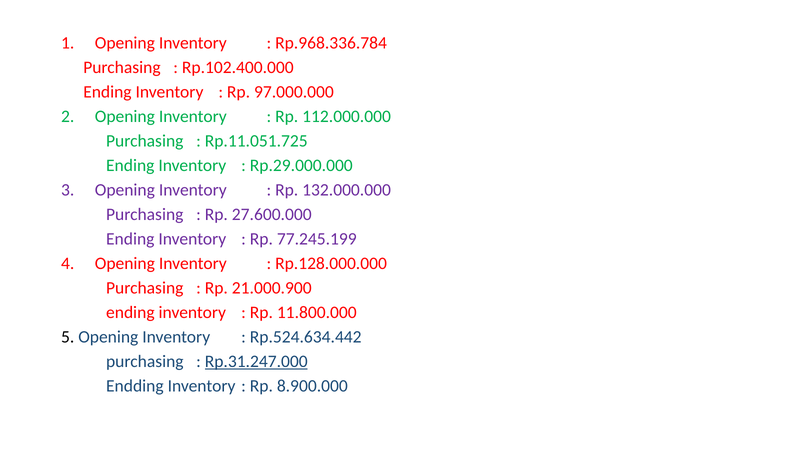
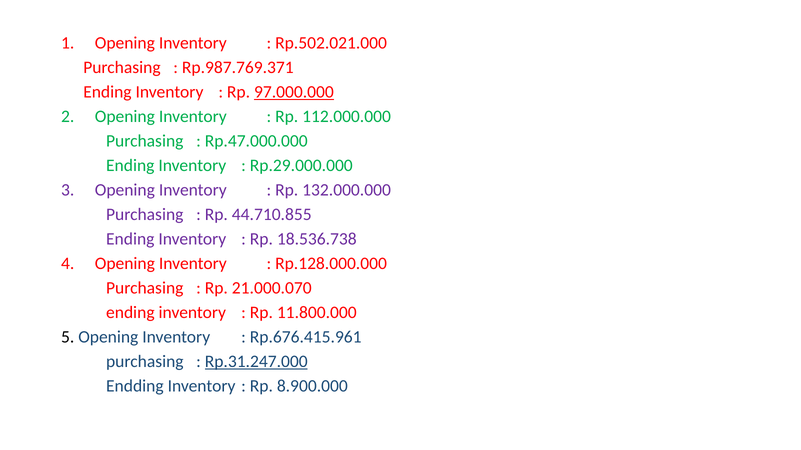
Rp.968.336.784: Rp.968.336.784 -> Rp.502.021.000
Rp.102.400.000: Rp.102.400.000 -> Rp.987.769.371
97.000.000 underline: none -> present
Rp.11.051.725: Rp.11.051.725 -> Rp.47.000.000
27.600.000: 27.600.000 -> 44.710.855
77.245.199: 77.245.199 -> 18.536.738
21.000.900: 21.000.900 -> 21.000.070
Rp.524.634.442: Rp.524.634.442 -> Rp.676.415.961
